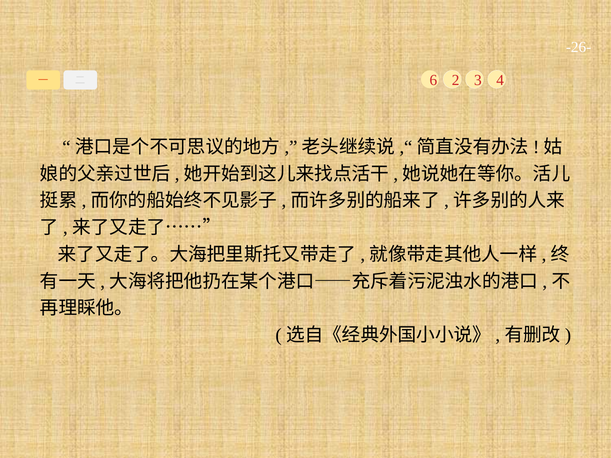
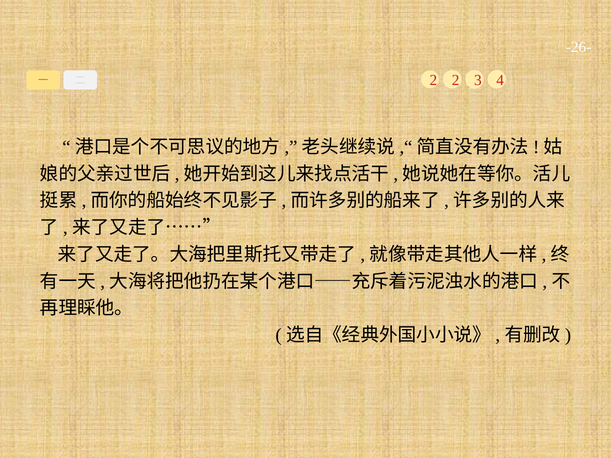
6 at (433, 80): 6 -> 2
